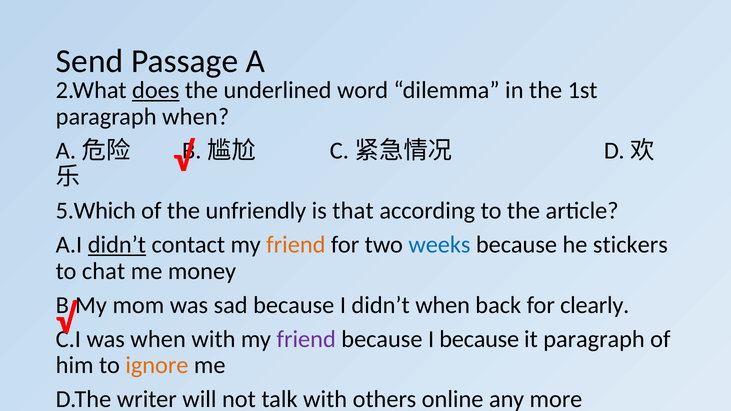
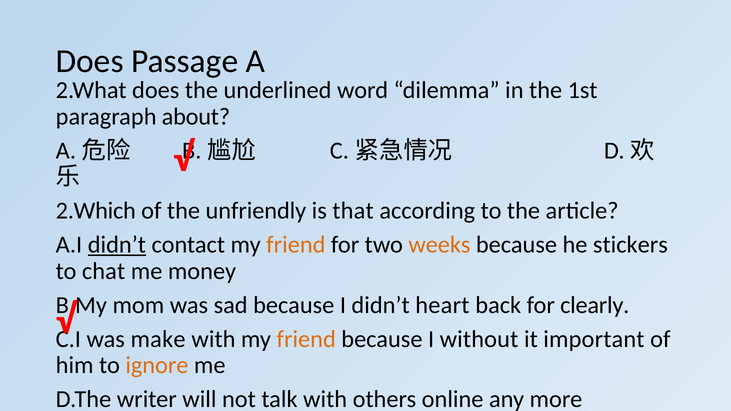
Send at (90, 61): Send -> Does
does at (156, 90) underline: present -> none
paragraph when: when -> about
5.Which: 5.Which -> 2.Which
weeks colour: blue -> orange
didn’t when: when -> heart
was when: when -> make
friend at (306, 339) colour: purple -> orange
I because: because -> without
it paragraph: paragraph -> important
